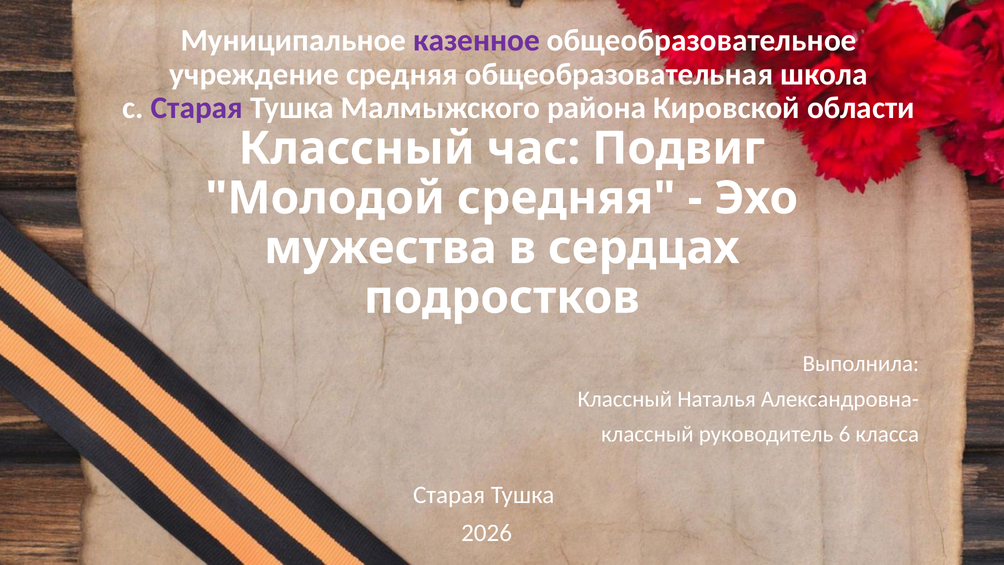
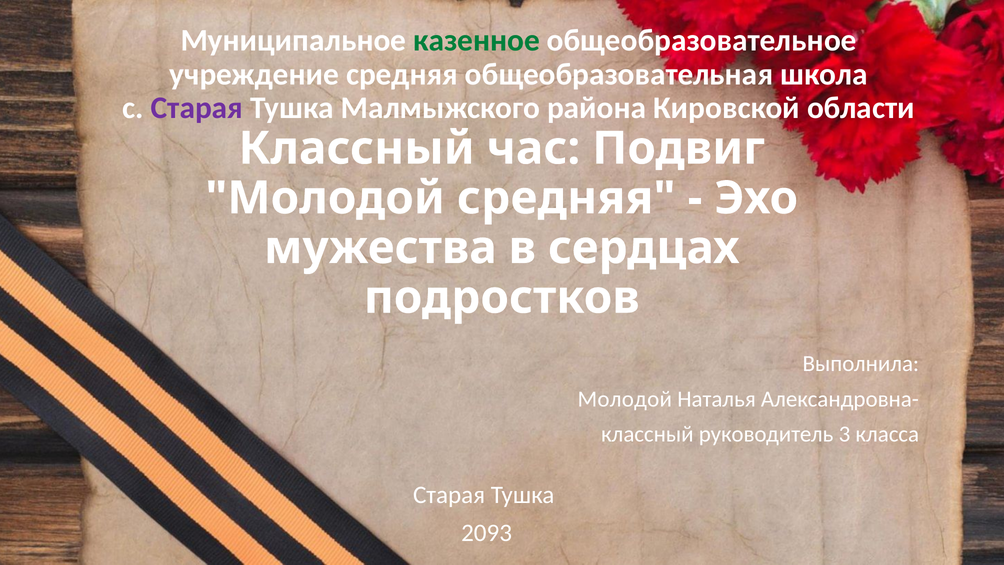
казенное colour: purple -> green
Классный at (625, 399): Классный -> Молодой
6: 6 -> 3
2026: 2026 -> 2093
